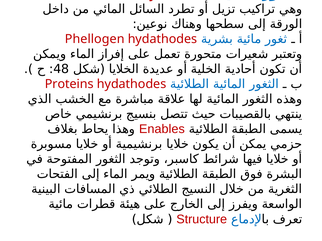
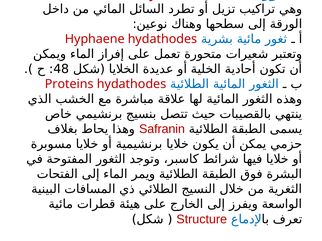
Phellogen: Phellogen -> Hyphaene
Enables: Enables -> Safranin
